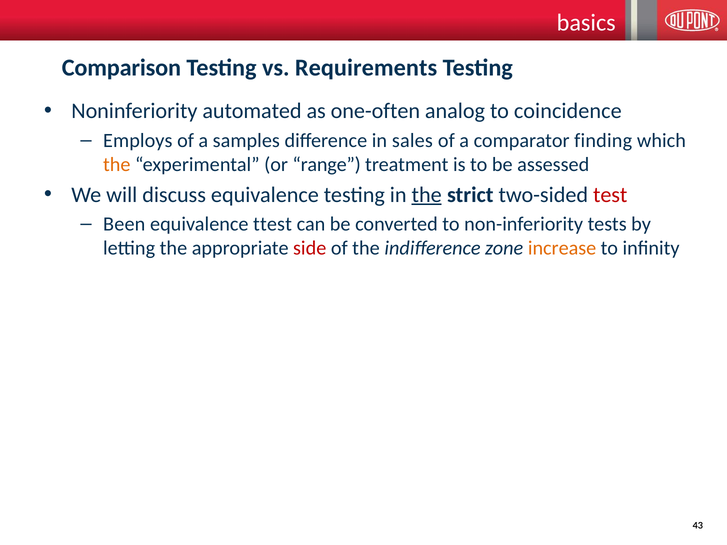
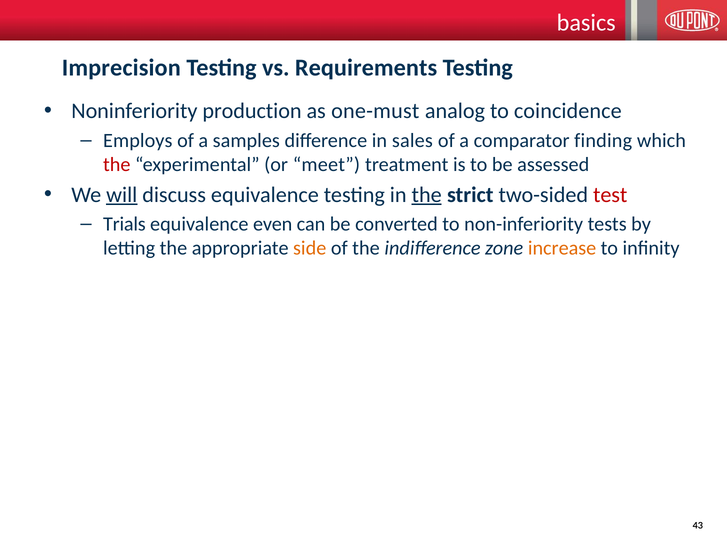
Comparison: Comparison -> Imprecision
automated: automated -> production
one-often: one-often -> one-must
the at (117, 165) colour: orange -> red
range: range -> meet
will underline: none -> present
Been: Been -> Trials
ttest: ttest -> even
side colour: red -> orange
